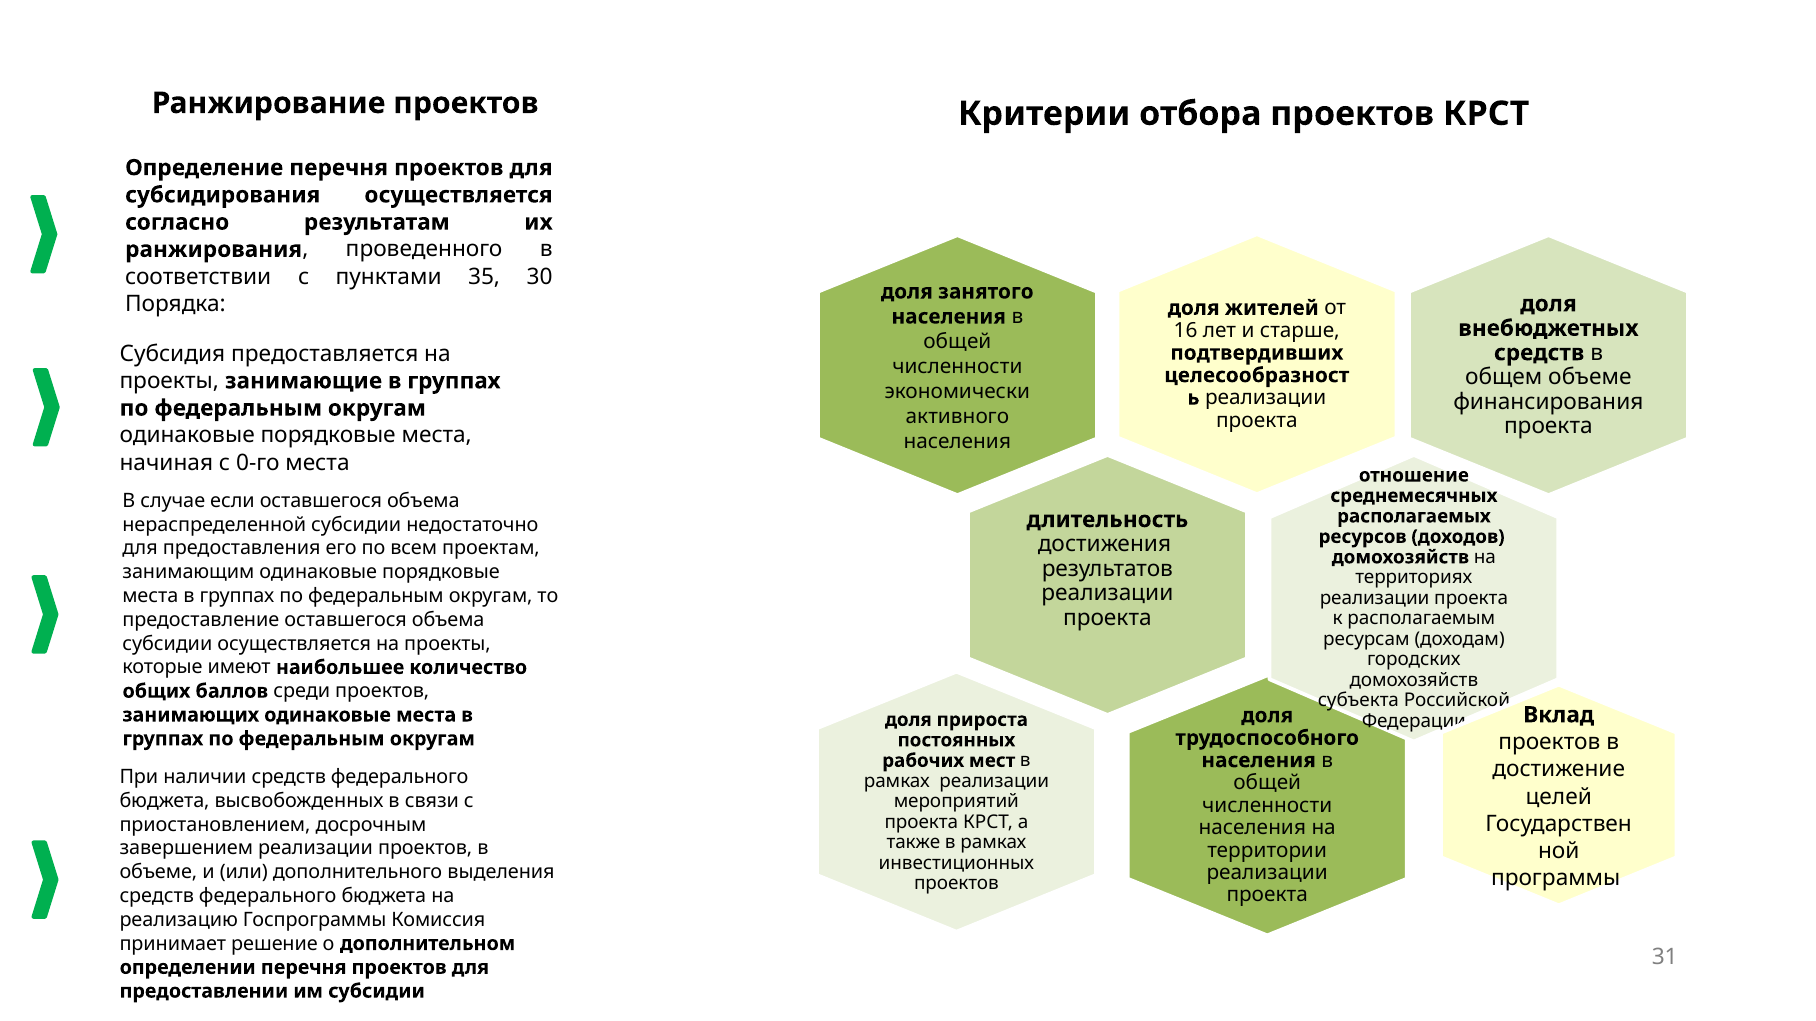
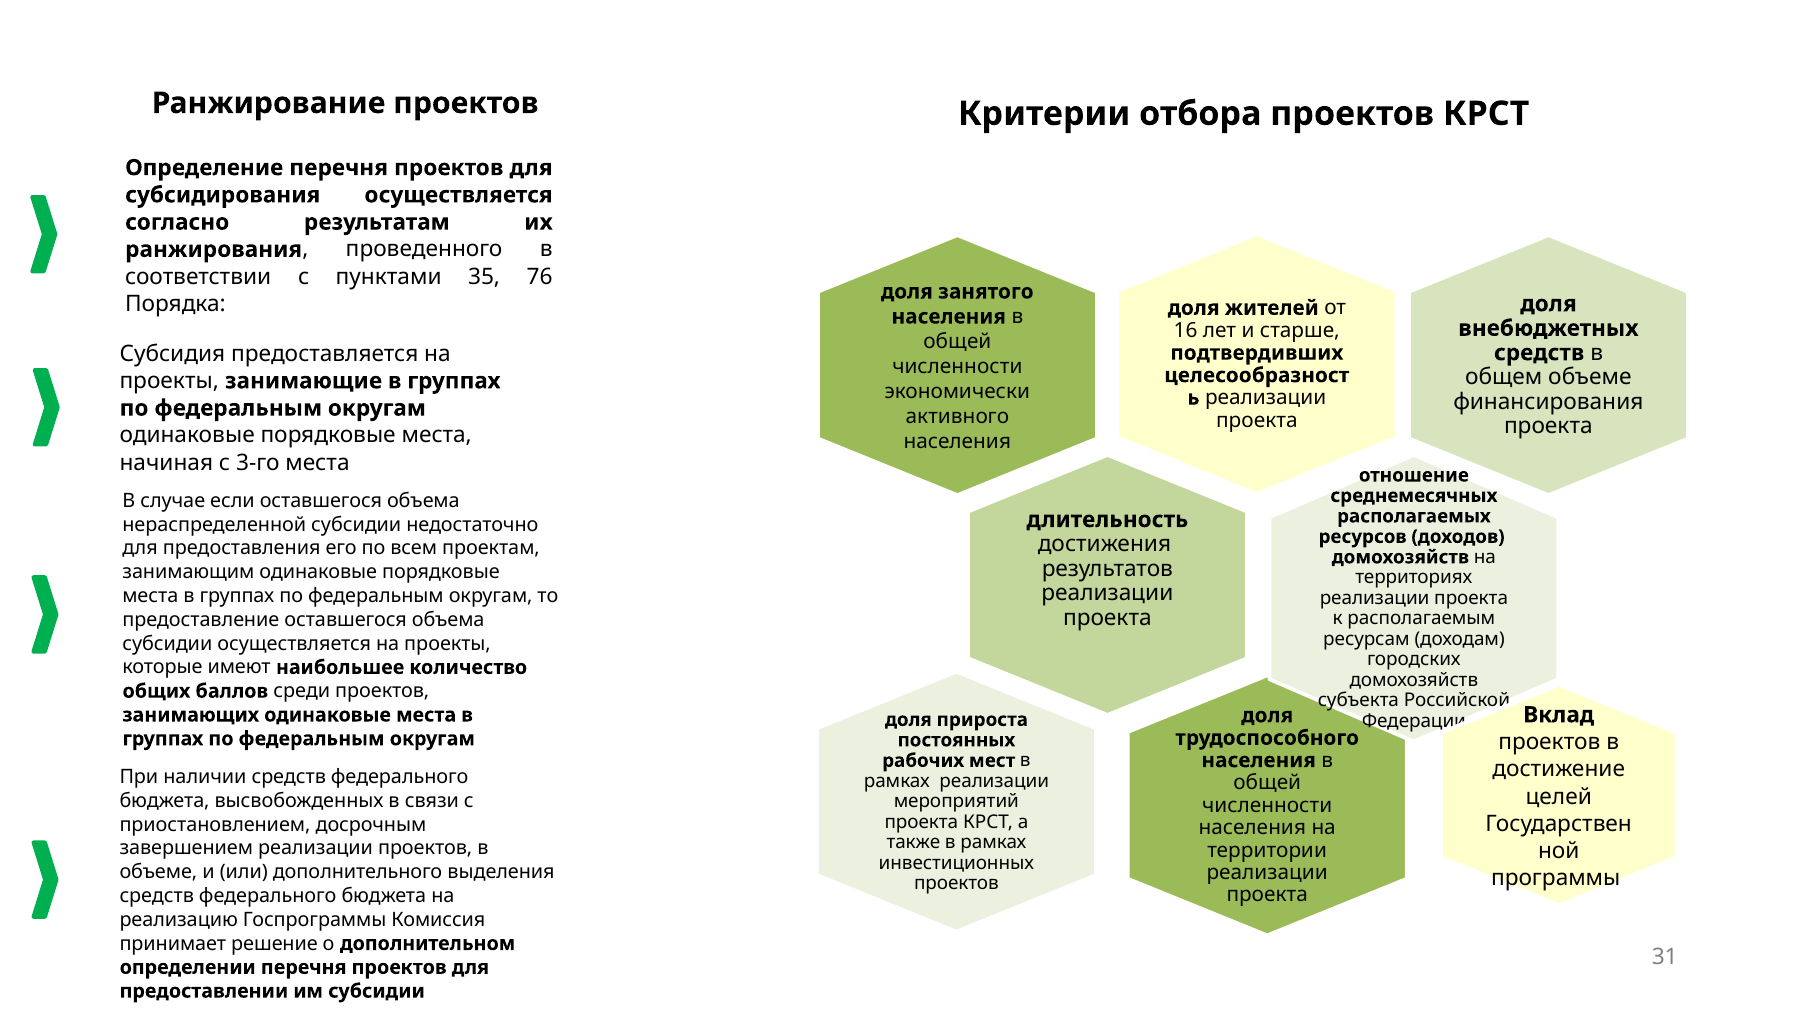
30: 30 -> 76
0-го: 0-го -> 3-го
